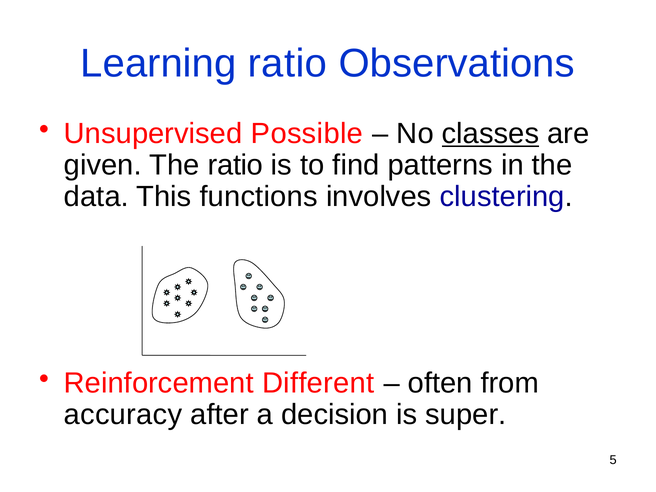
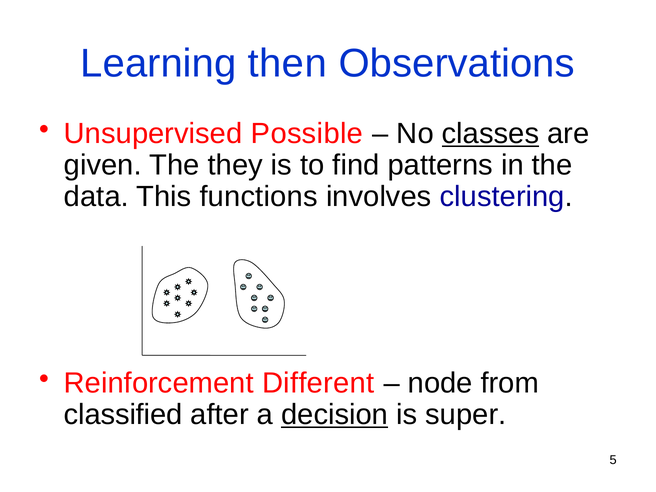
Learning ratio: ratio -> then
The ratio: ratio -> they
often: often -> node
accuracy: accuracy -> classified
decision underline: none -> present
